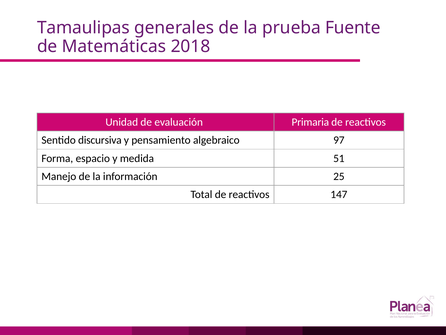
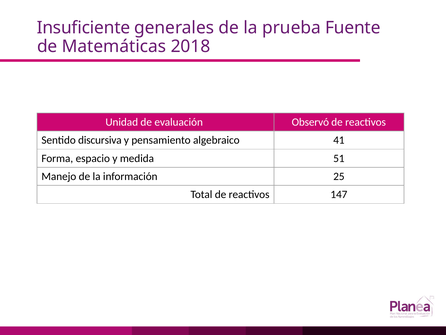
Tamaulipas: Tamaulipas -> Insuficiente
Primaria: Primaria -> Observó
97: 97 -> 41
